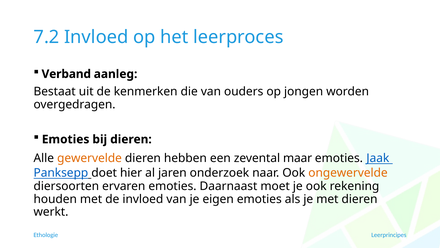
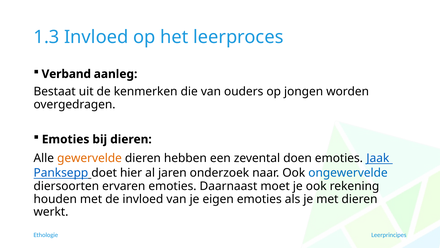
7.2: 7.2 -> 1.3
maar: maar -> doen
ongewervelde colour: orange -> blue
